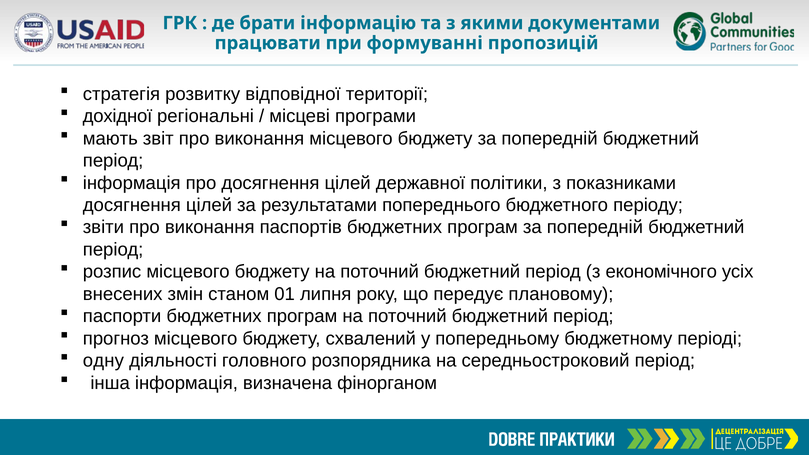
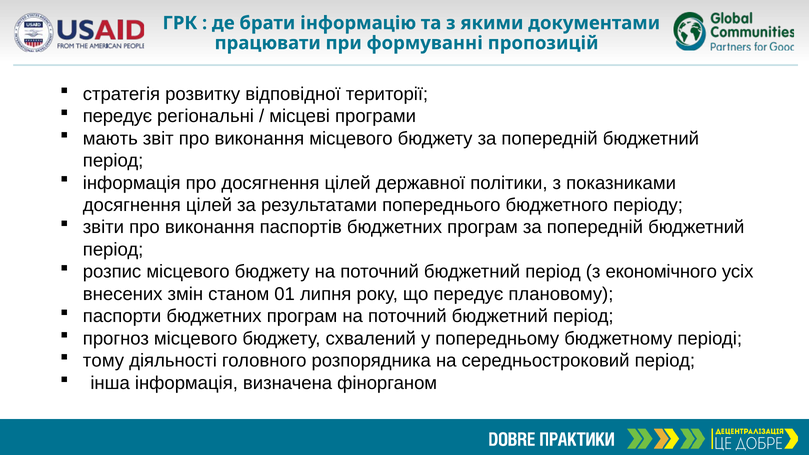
дохідної at (118, 116): дохідної -> передує
одну: одну -> тому
